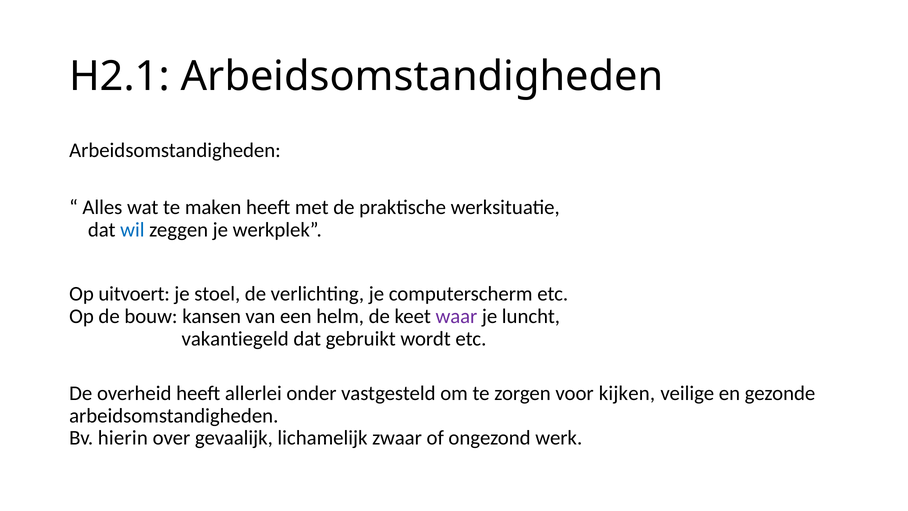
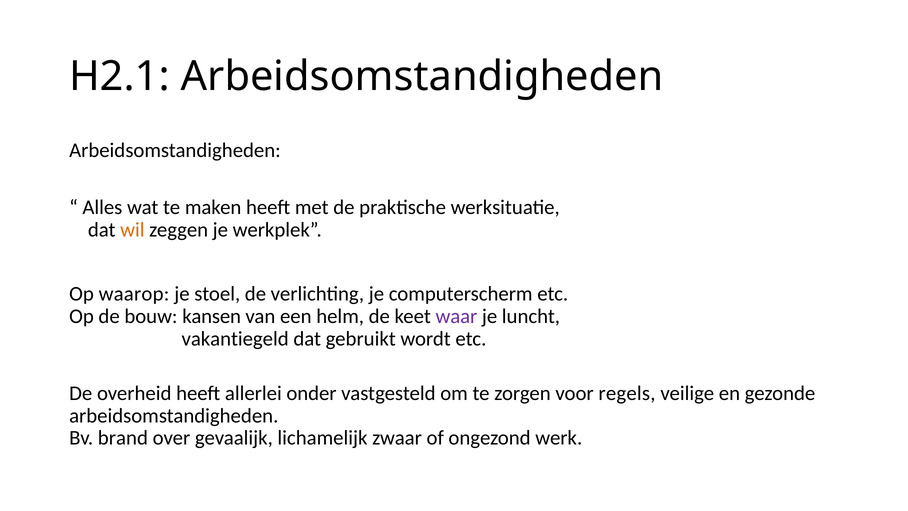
wil colour: blue -> orange
uitvoert: uitvoert -> waarop
kijken: kijken -> regels
hierin: hierin -> brand
